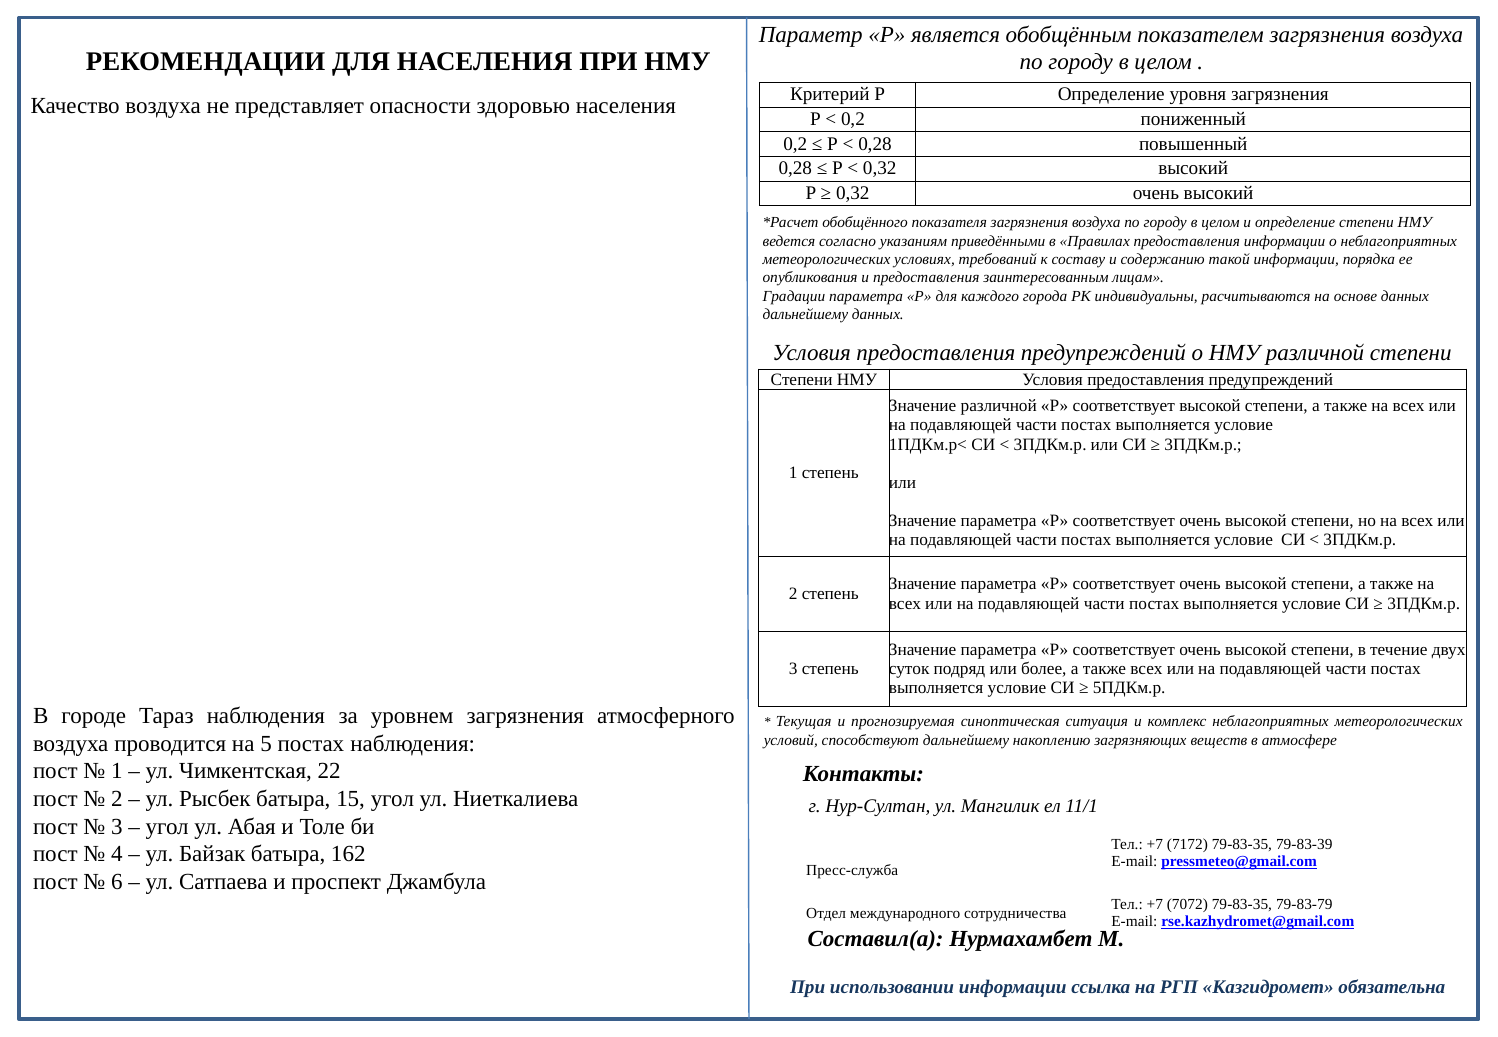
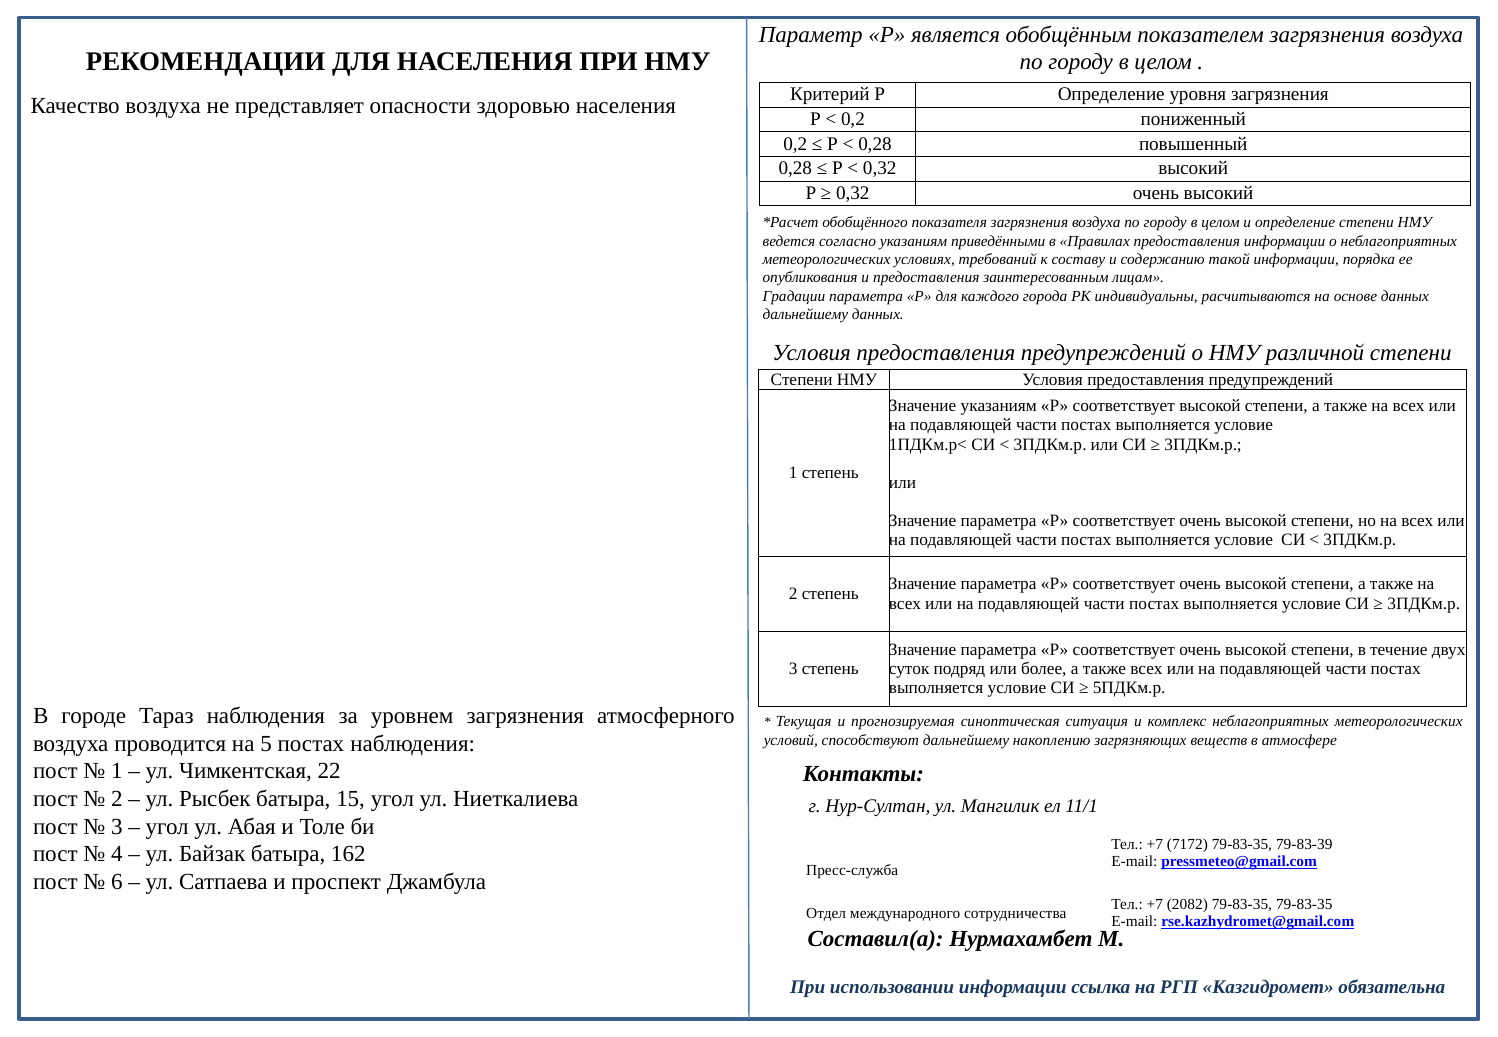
Значение различной: различной -> указаниям
7072: 7072 -> 2082
79-83-35 79-83-79: 79-83-79 -> 79-83-35
